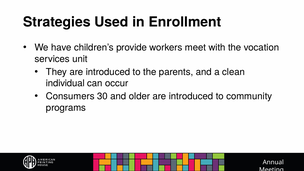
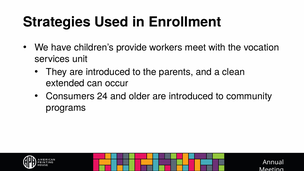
individual: individual -> extended
30: 30 -> 24
